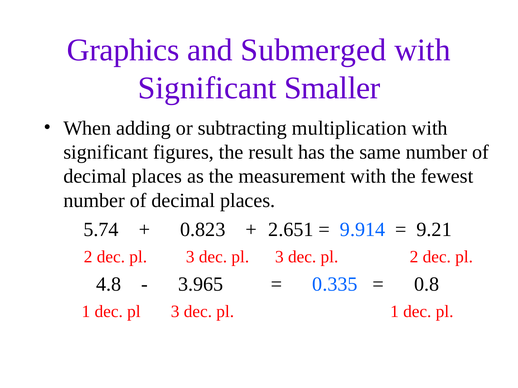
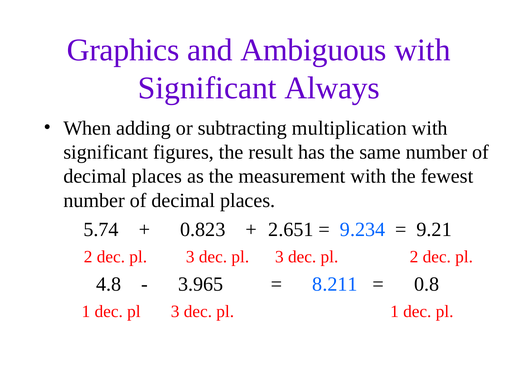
Submerged: Submerged -> Ambiguous
Smaller: Smaller -> Always
9.914: 9.914 -> 9.234
0.335: 0.335 -> 8.211
